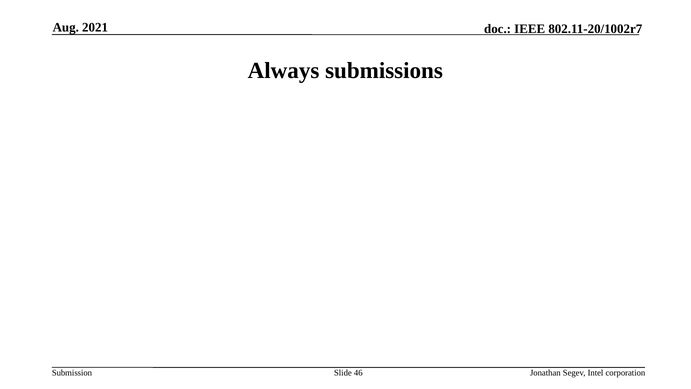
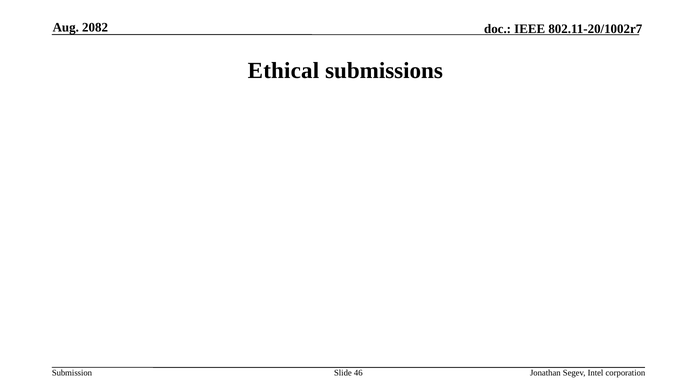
2021: 2021 -> 2082
Always: Always -> Ethical
